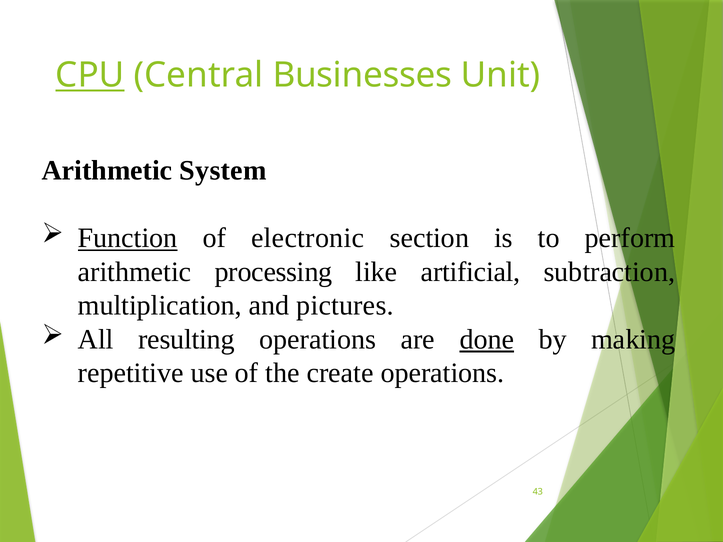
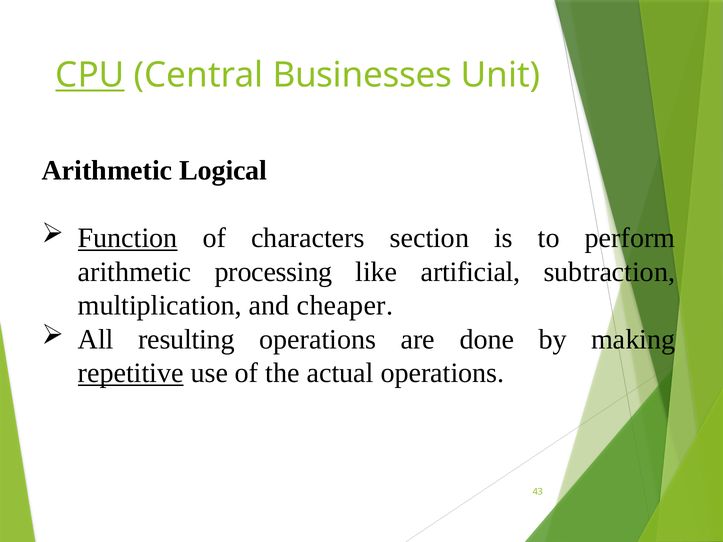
System: System -> Logical
electronic: electronic -> characters
pictures: pictures -> cheaper
done underline: present -> none
repetitive underline: none -> present
create: create -> actual
